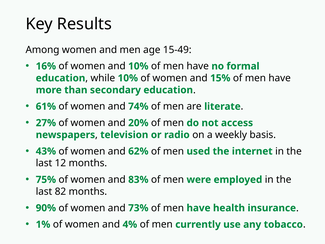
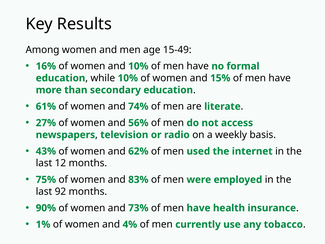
20%: 20% -> 56%
82: 82 -> 92
